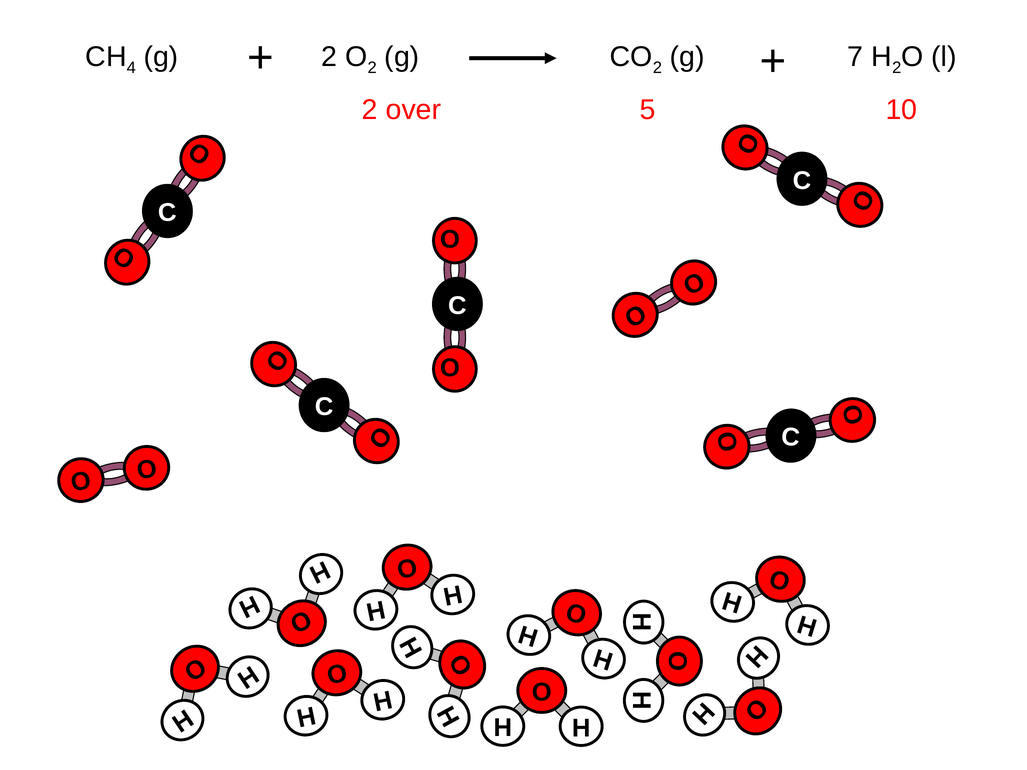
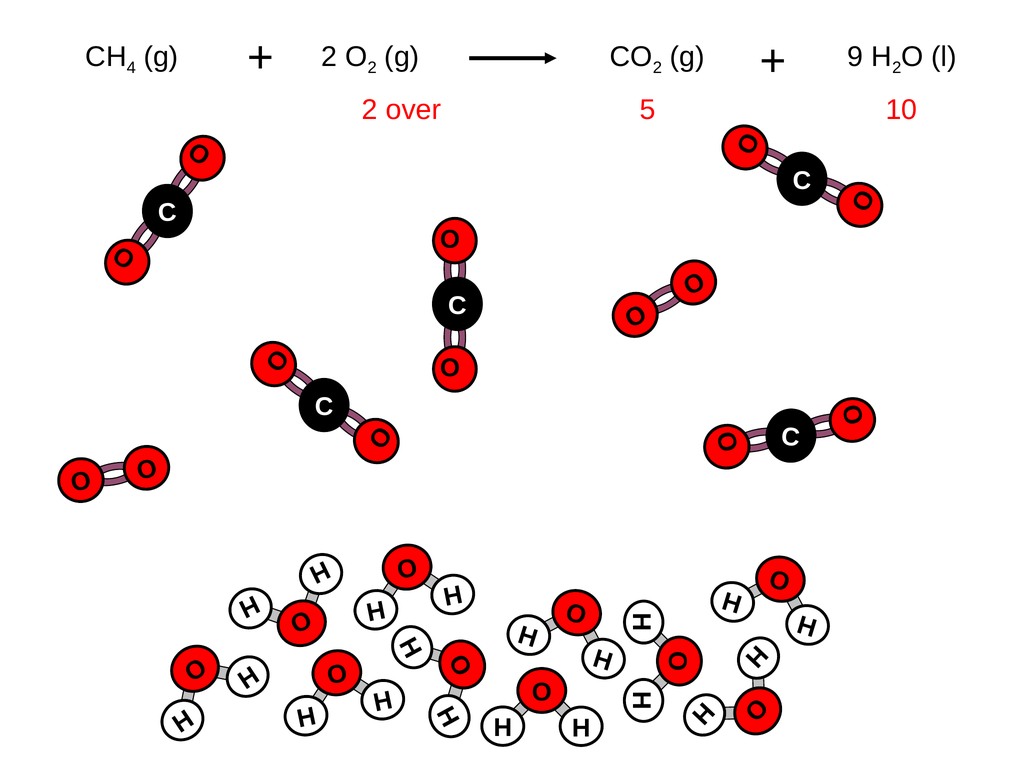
7: 7 -> 9
